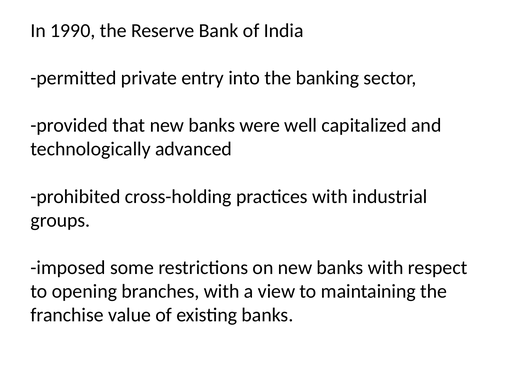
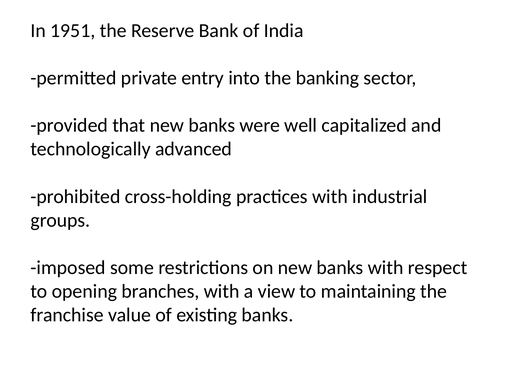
1990: 1990 -> 1951
